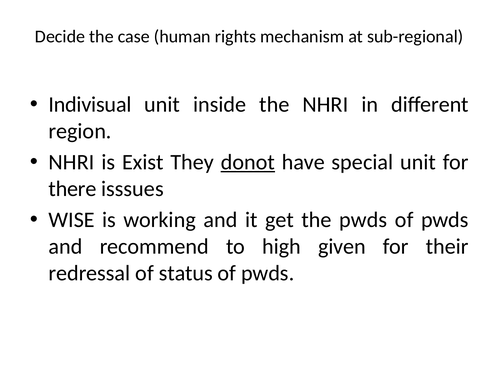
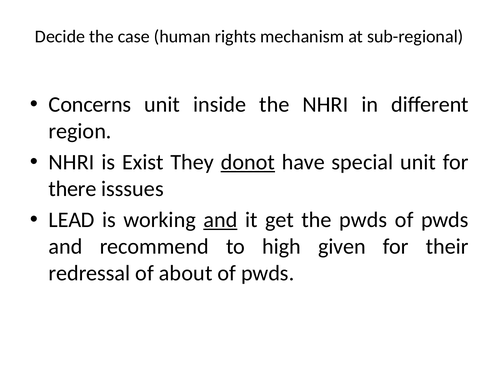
Indivisual: Indivisual -> Concerns
WISE: WISE -> LEAD
and at (220, 220) underline: none -> present
status: status -> about
